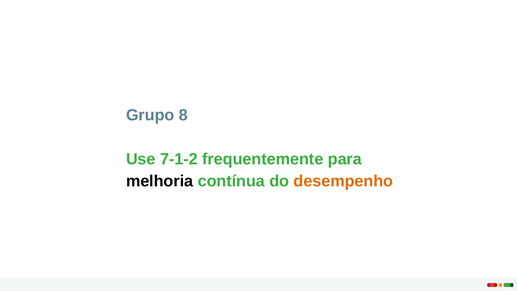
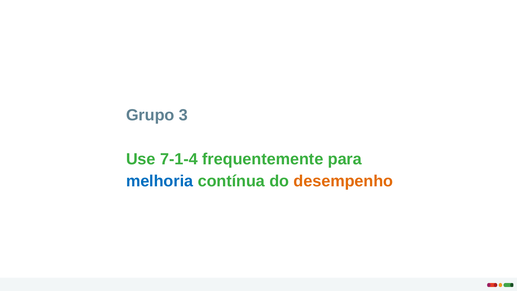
8: 8 -> 3
7-1-2: 7-1-2 -> 7-1-4
melhoria colour: black -> blue
